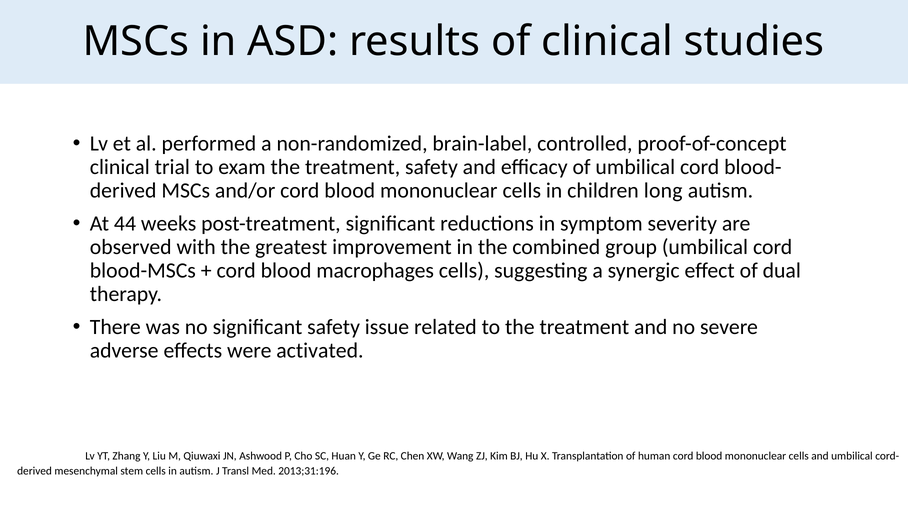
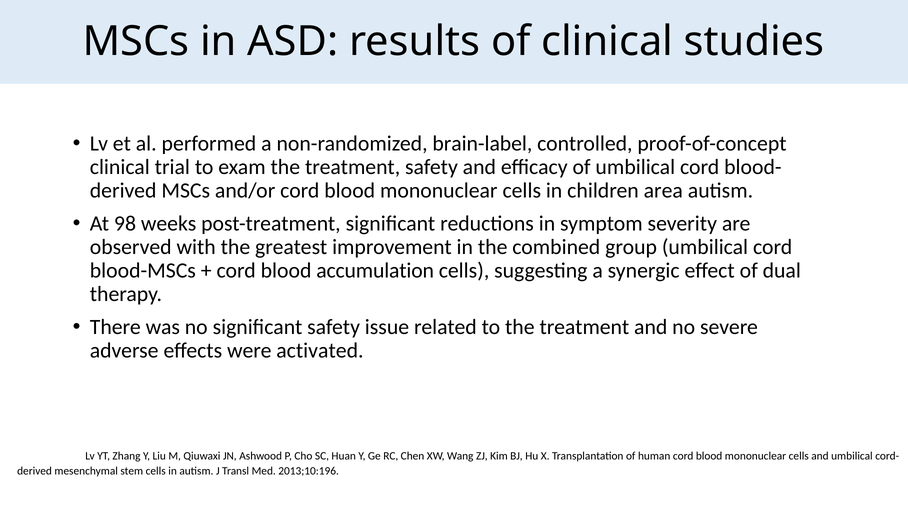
long: long -> area
44: 44 -> 98
macrophages: macrophages -> accumulation
2013;31:196: 2013;31:196 -> 2013;10:196
